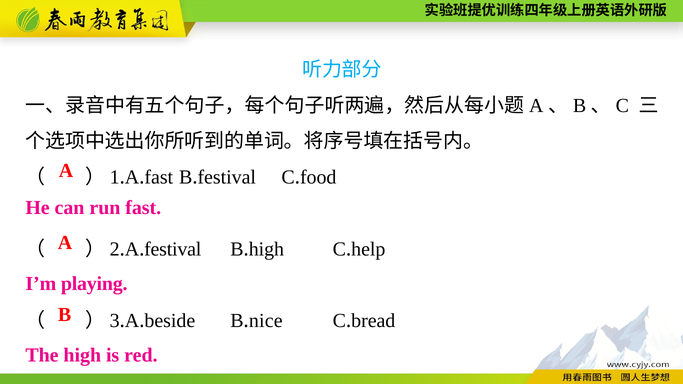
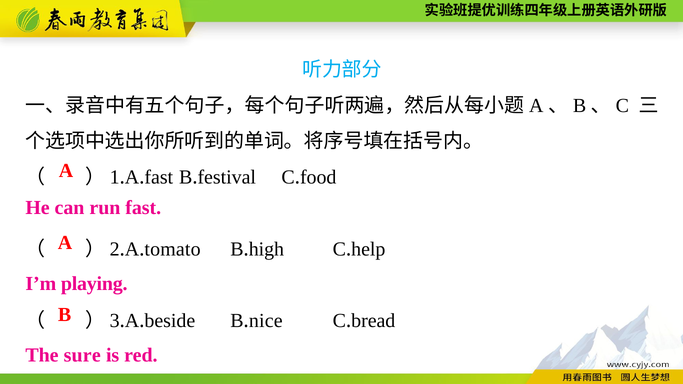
festival at (173, 249): festival -> tomato
The high: high -> sure
